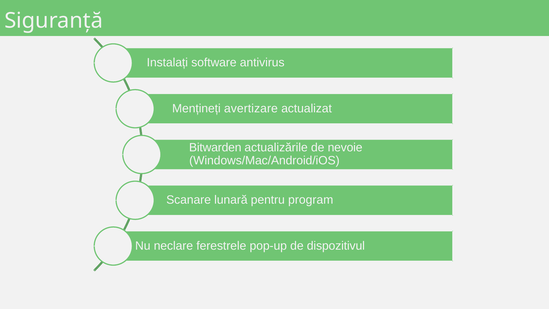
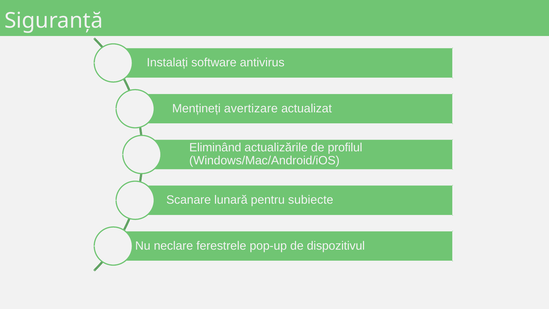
Bitwarden: Bitwarden -> Eliminând
nevoie: nevoie -> profilul
program: program -> subiecte
